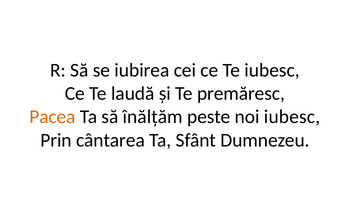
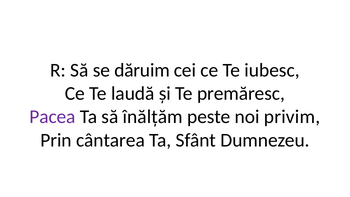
iubirea: iubirea -> dăruim
Pacea colour: orange -> purple
noi iubesc: iubesc -> privim
